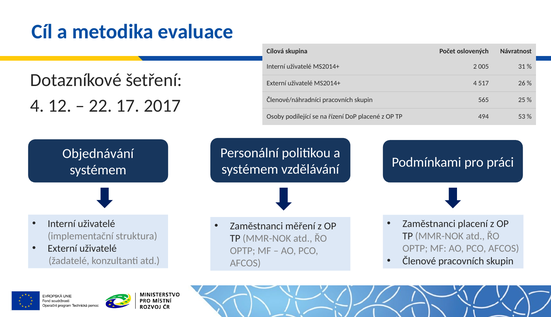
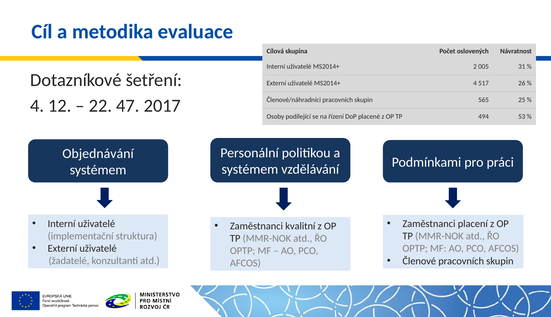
17: 17 -> 47
měření: měření -> kvalitní
